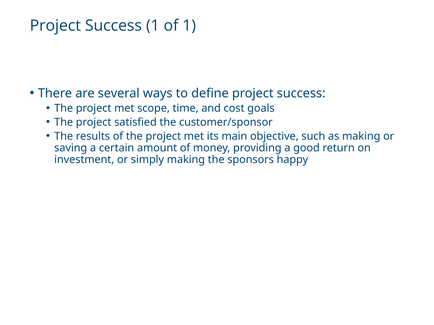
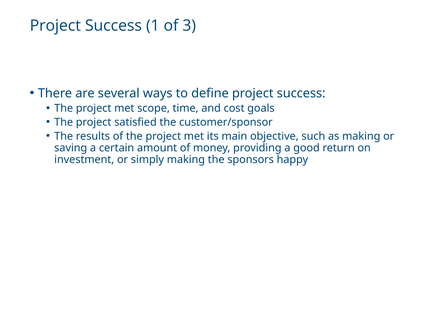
of 1: 1 -> 3
